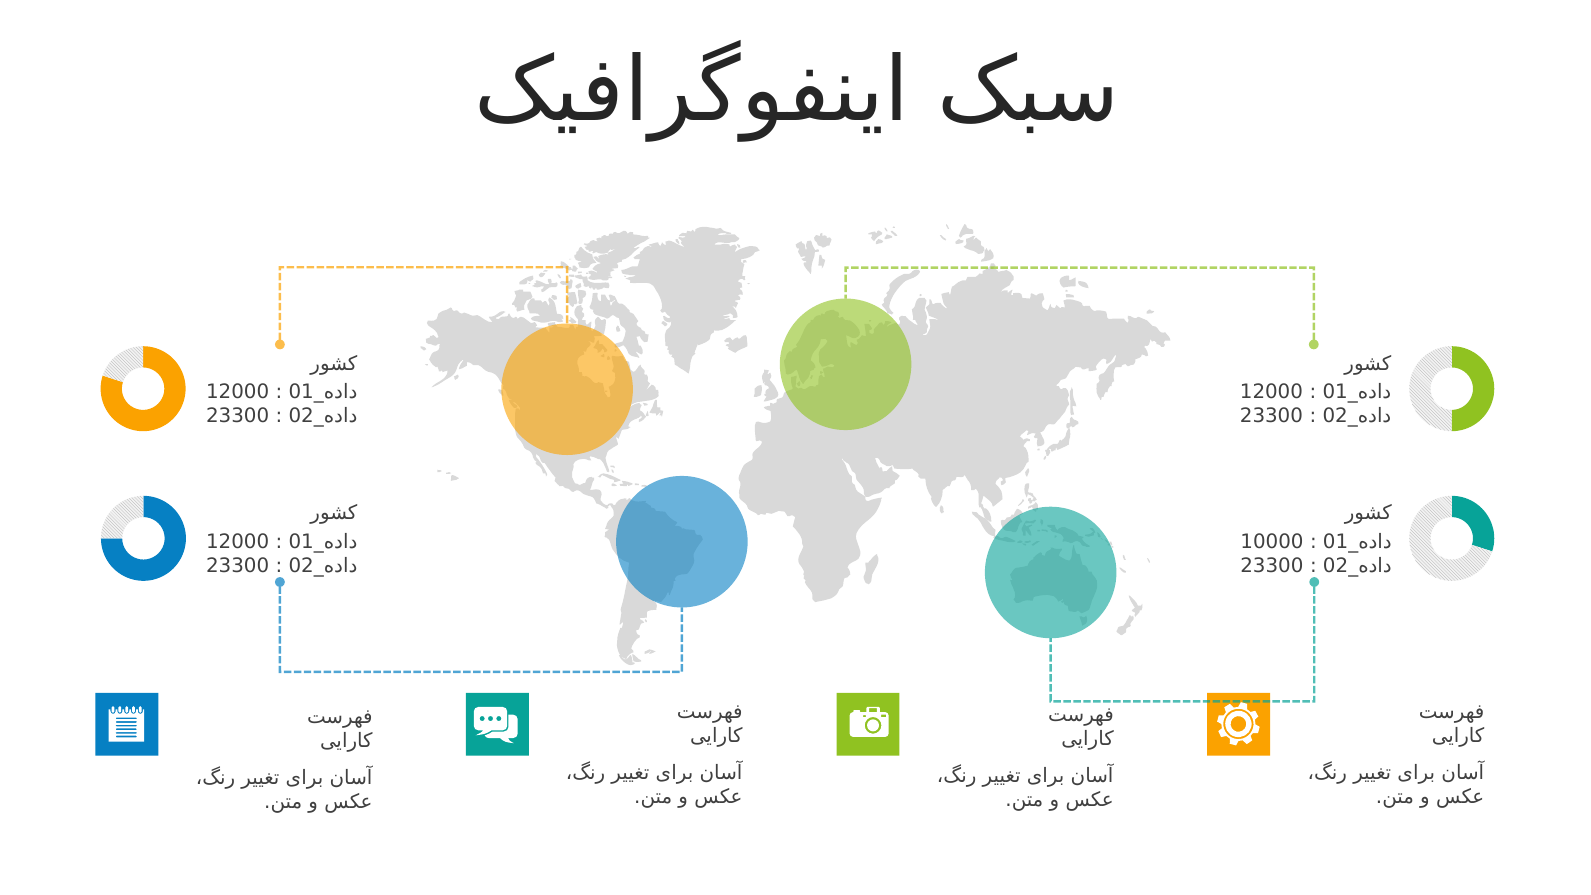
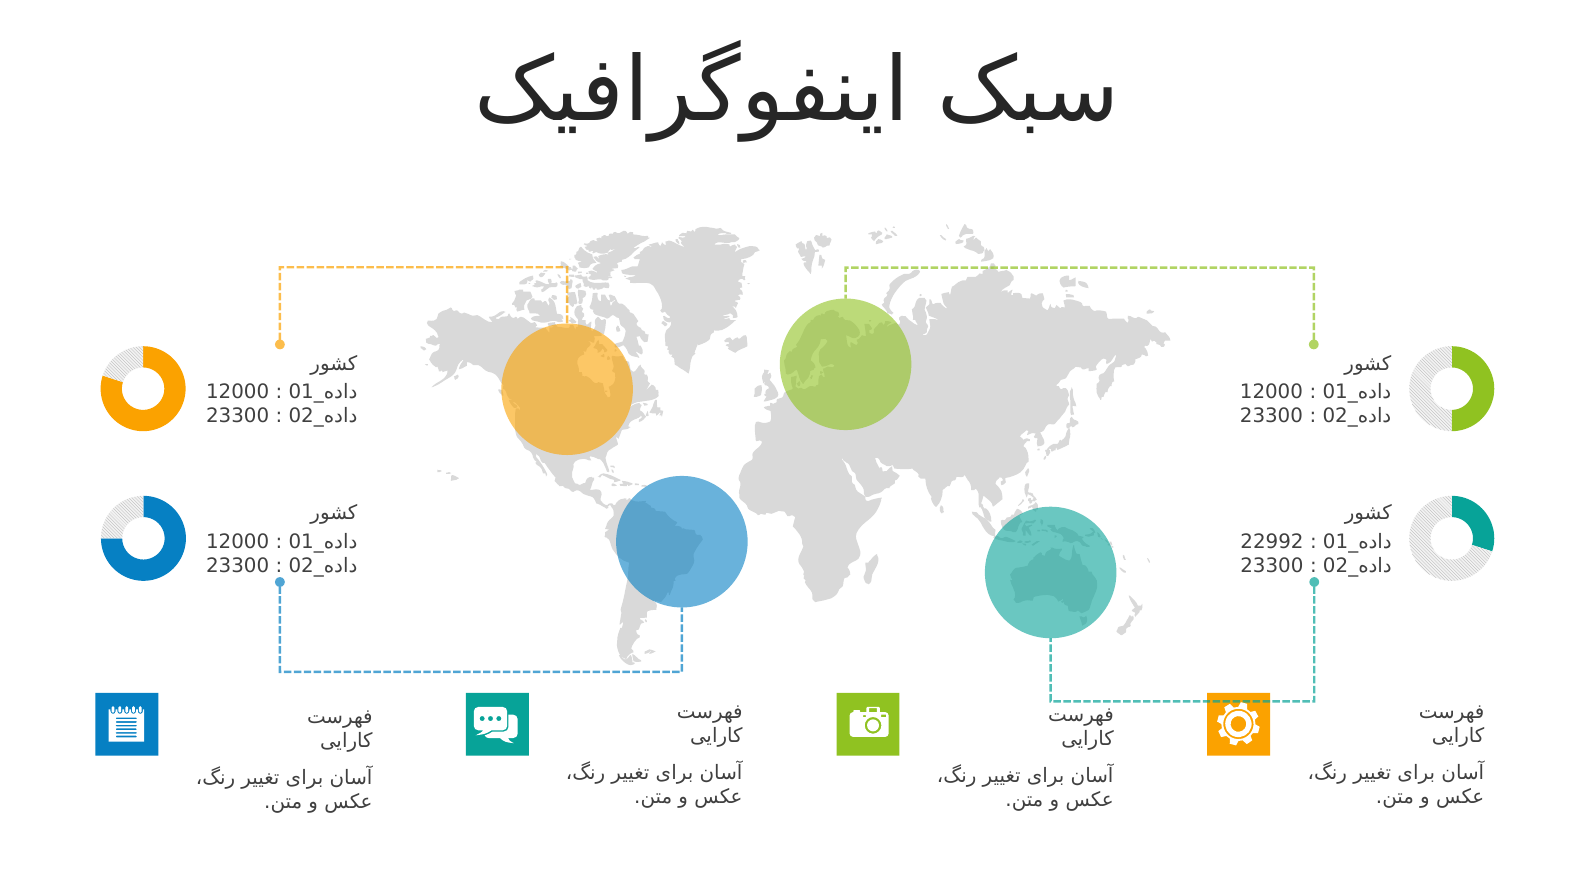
10000: 10000 -> 22992
